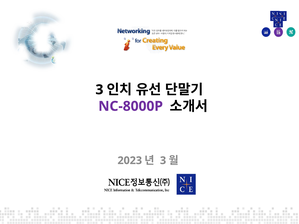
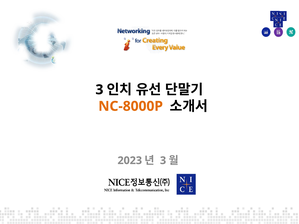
NC-8000P colour: purple -> orange
